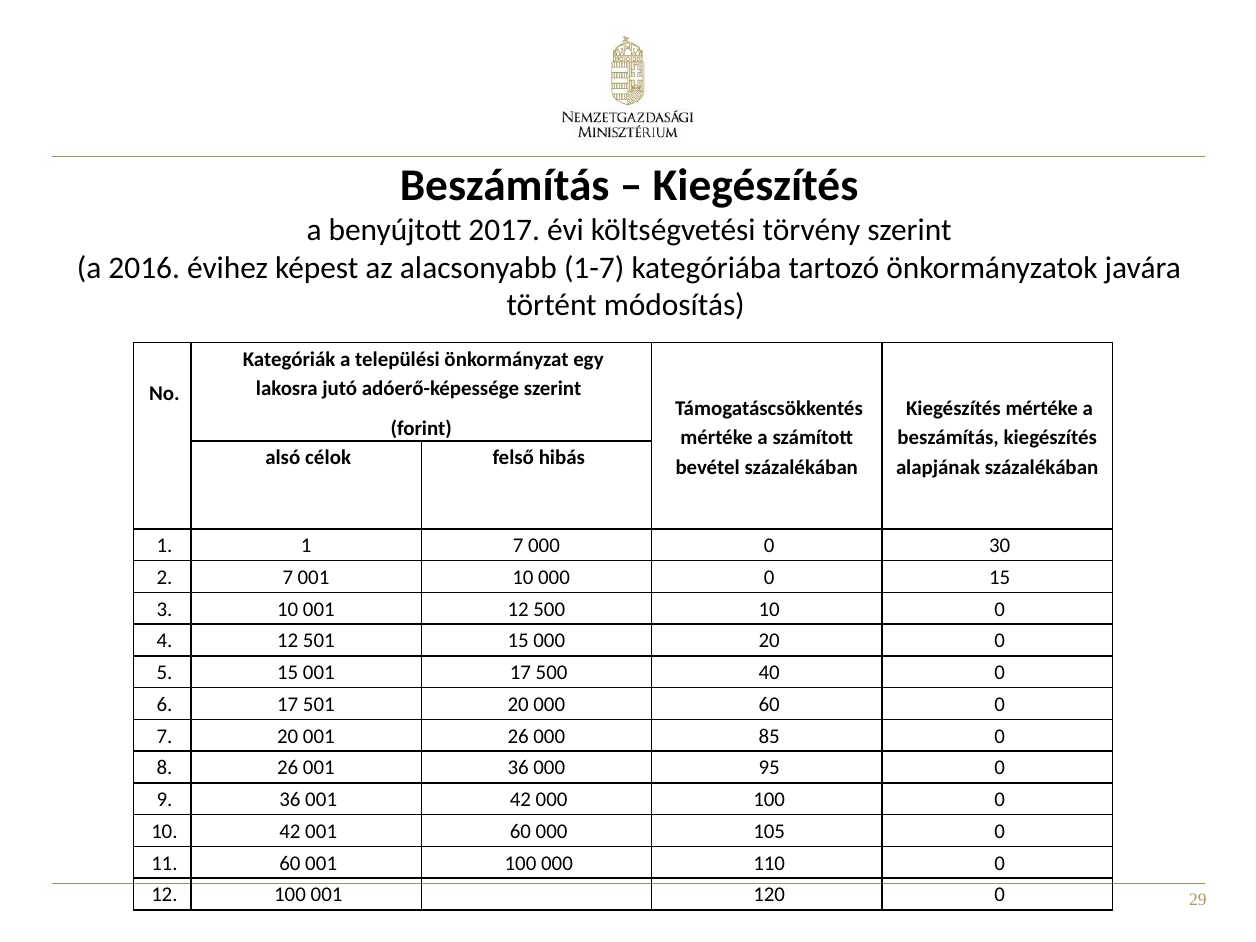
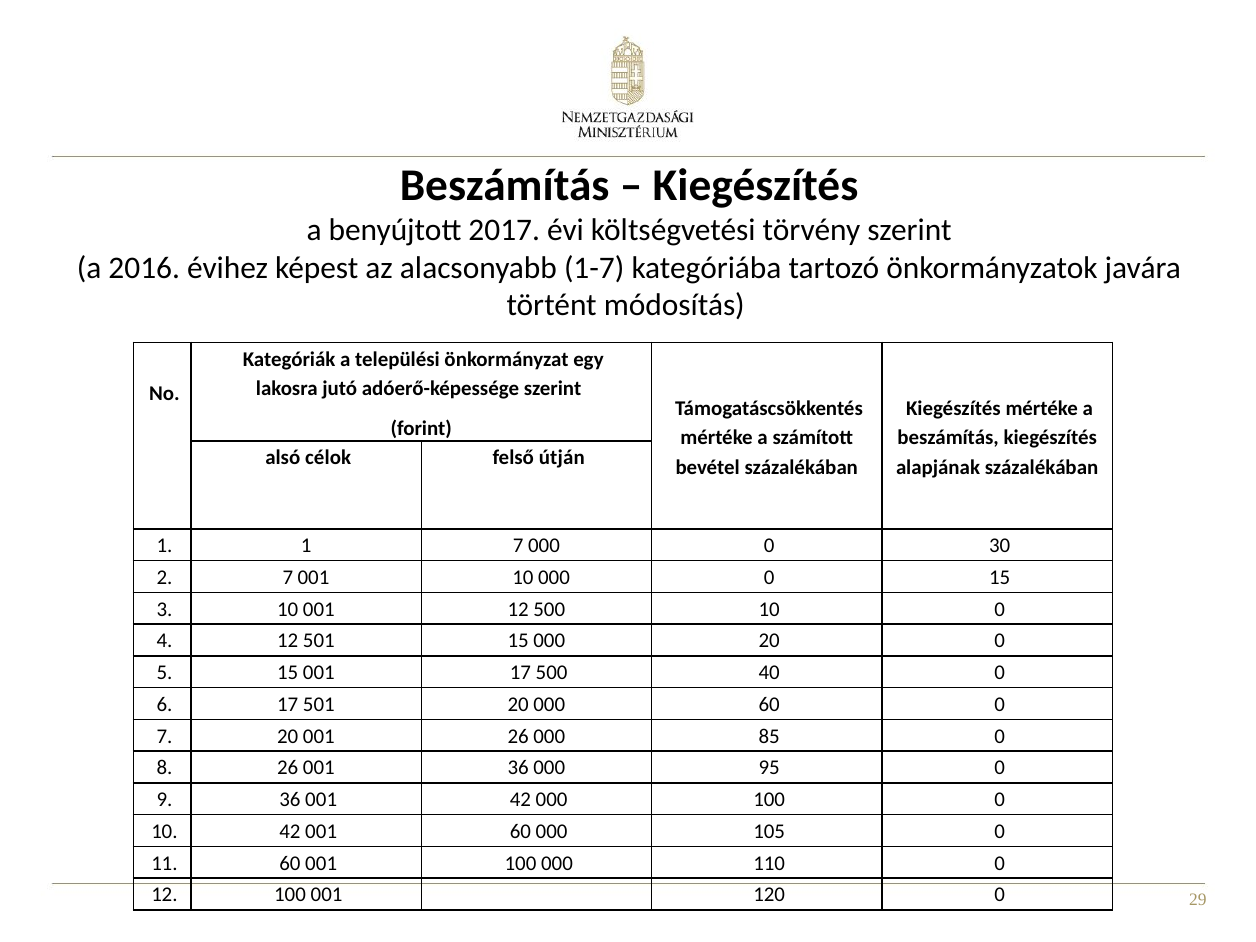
hibás: hibás -> útján
